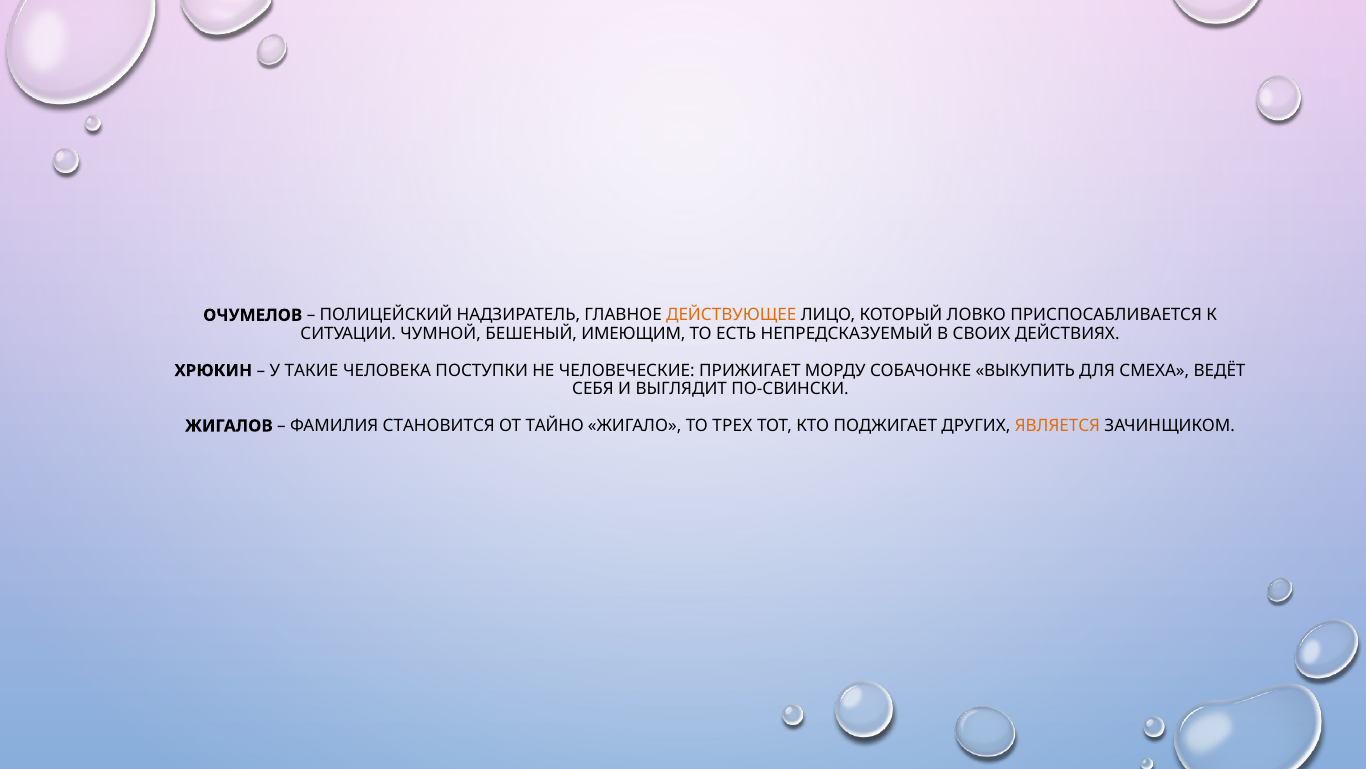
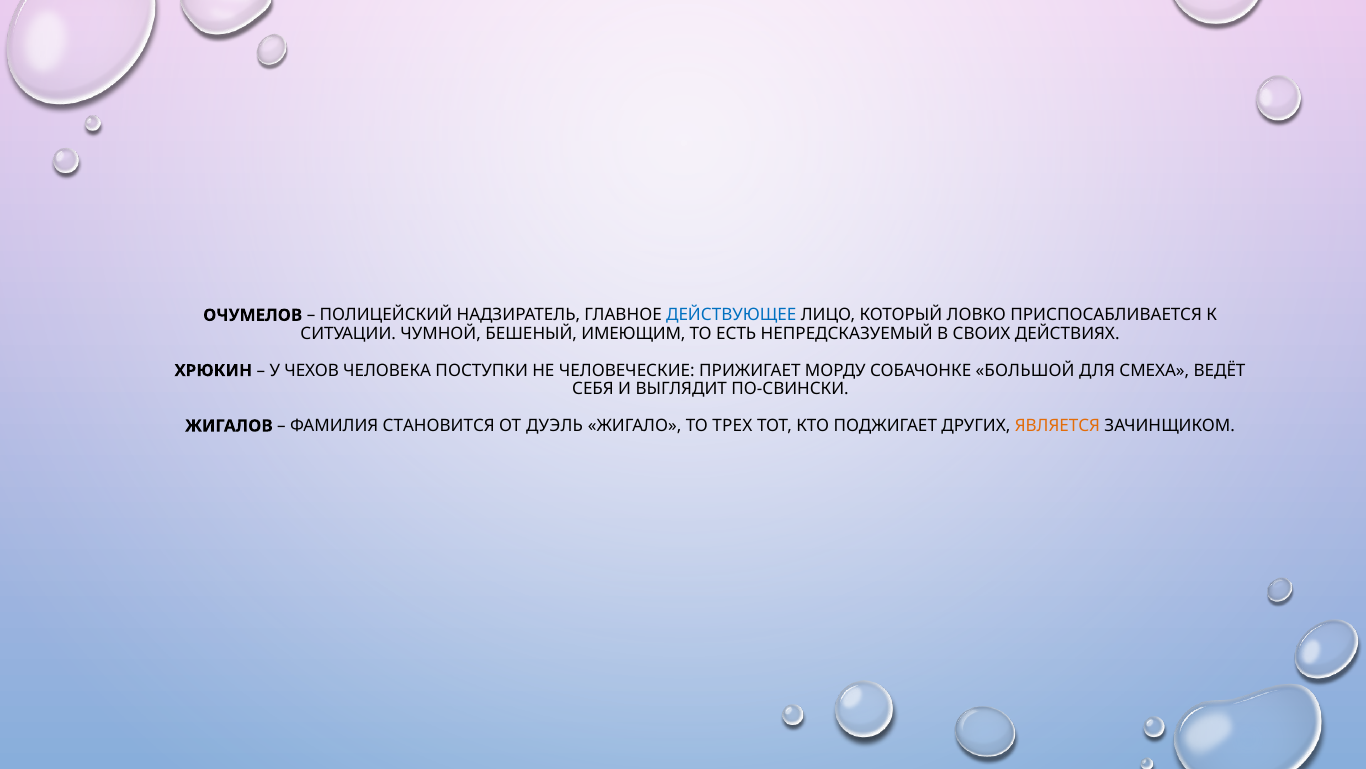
ДЕЙСТВУЮЩЕЕ colour: orange -> blue
ТАКИЕ: ТАКИЕ -> ЧЕХОВ
ВЫКУПИТЬ: ВЫКУПИТЬ -> БОЛЬШОЙ
ТАЙНО: ТАЙНО -> ДУЭЛЬ
